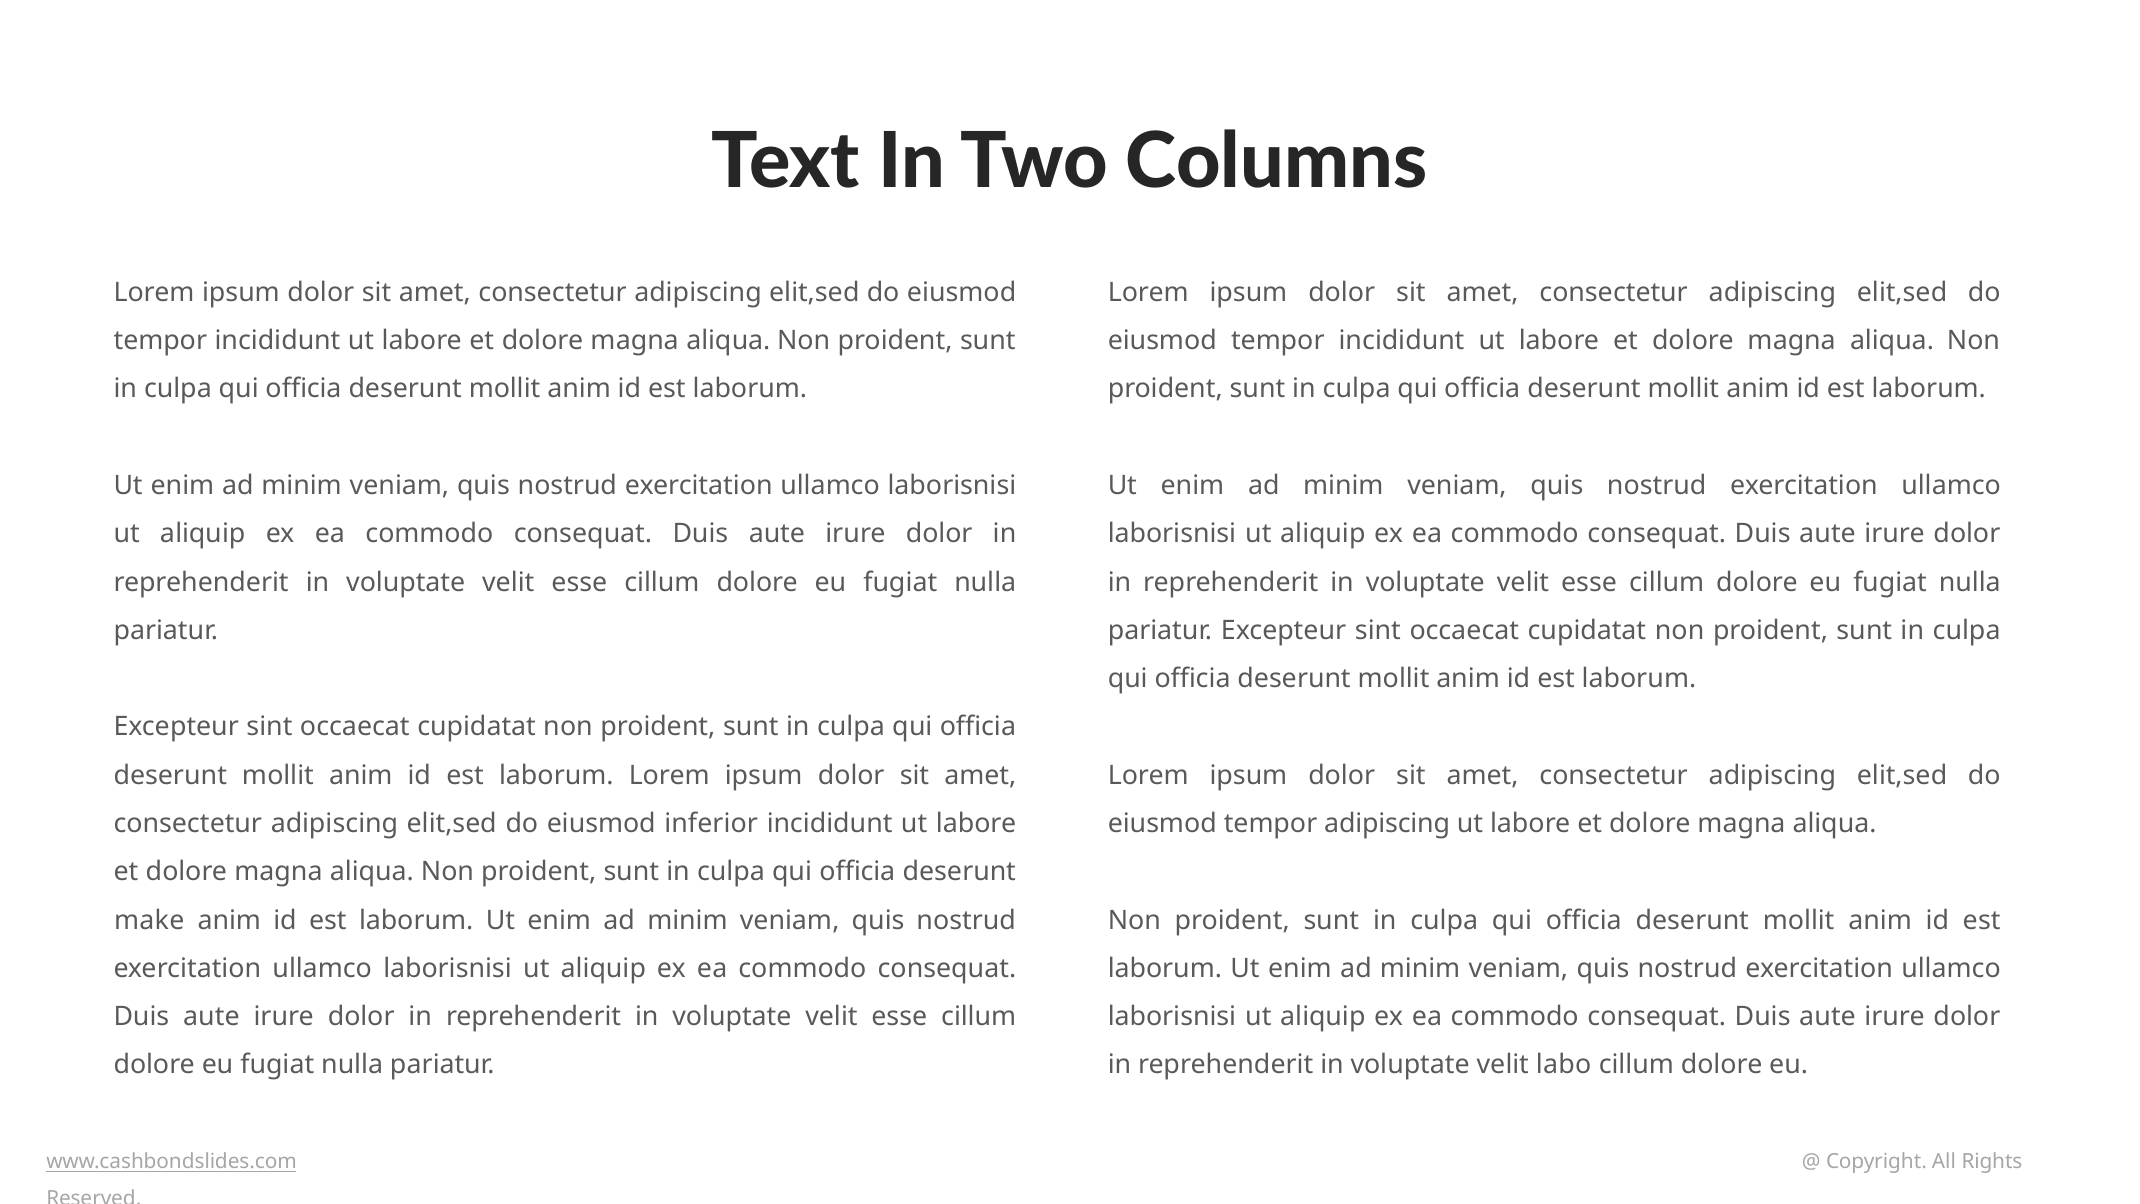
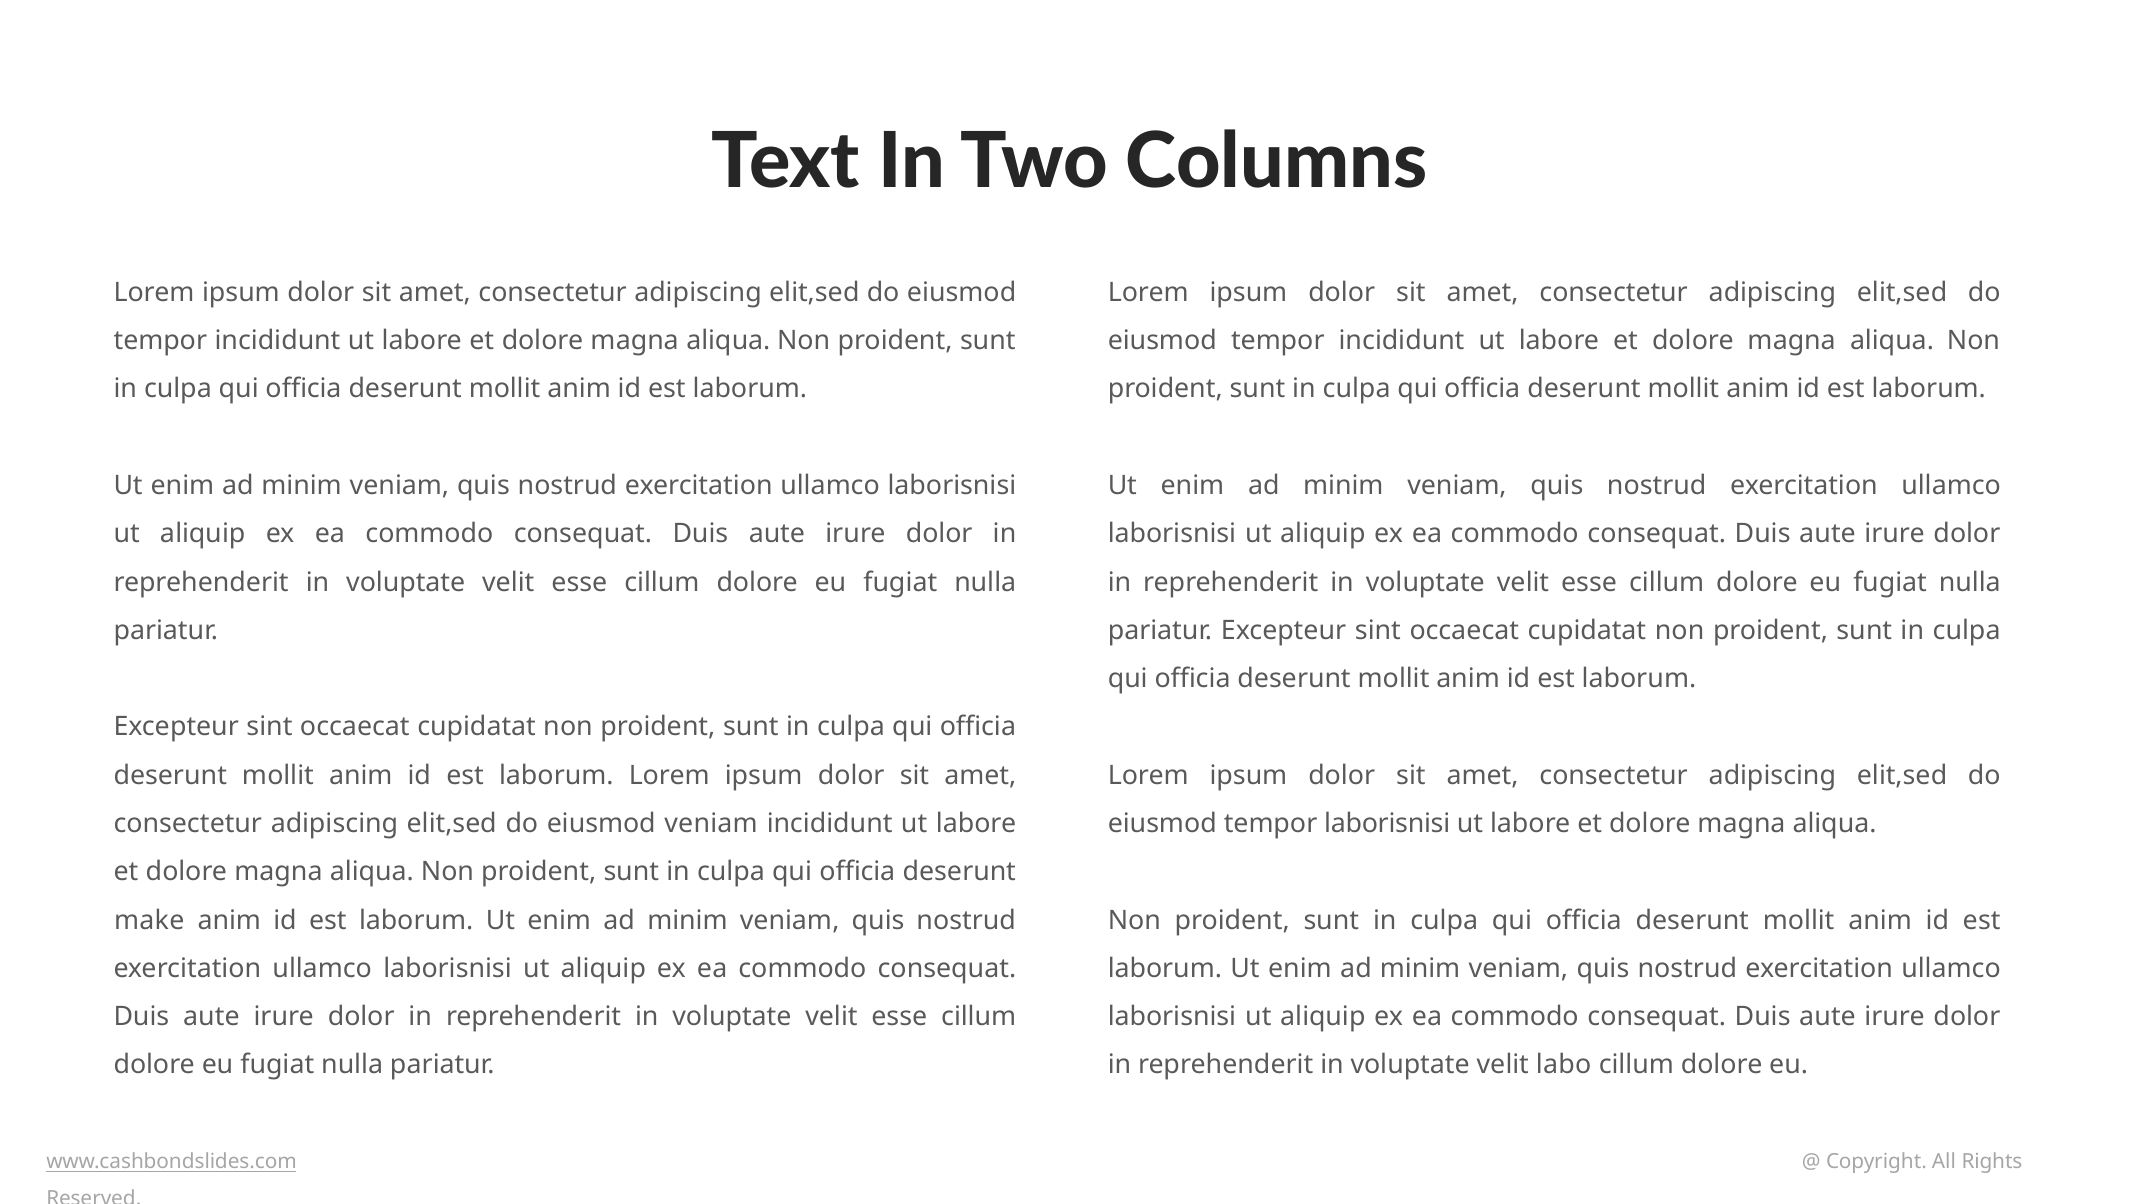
eiusmod inferior: inferior -> veniam
tempor adipiscing: adipiscing -> laborisnisi
